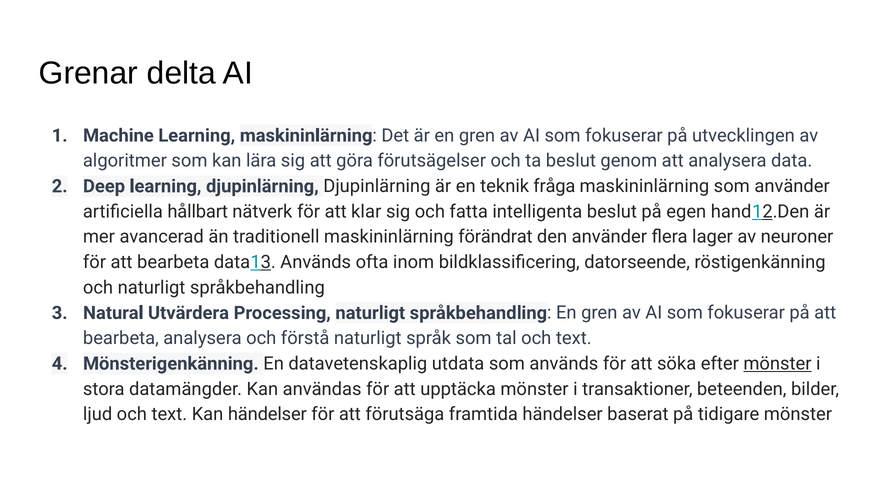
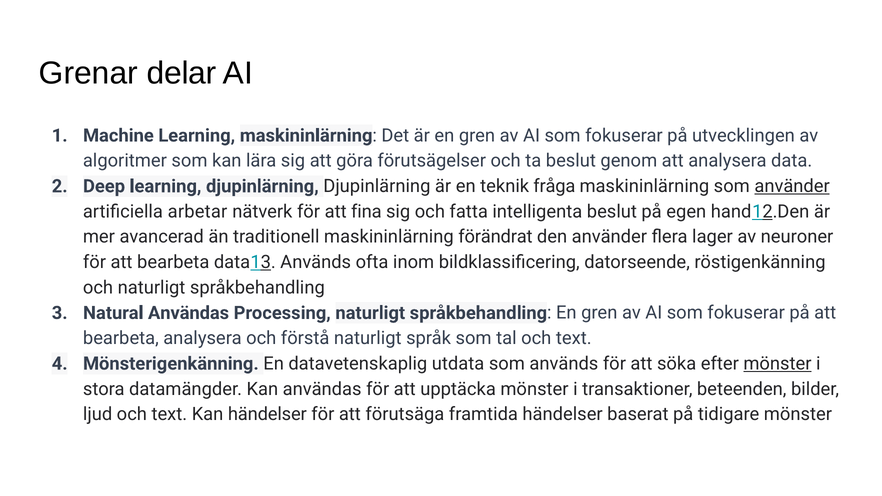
delta: delta -> delar
använder at (792, 186) underline: none -> present
hållbart: hållbart -> arbetar
klar: klar -> fina
Natural Utvärdera: Utvärdera -> Användas
